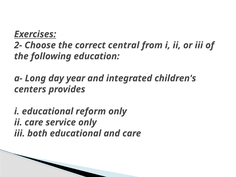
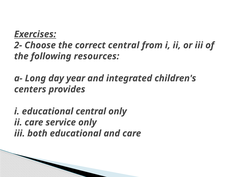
education: education -> resources
educational reform: reform -> central
